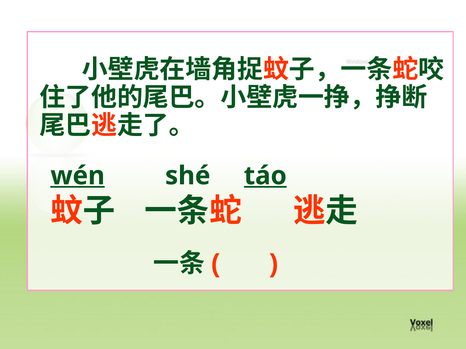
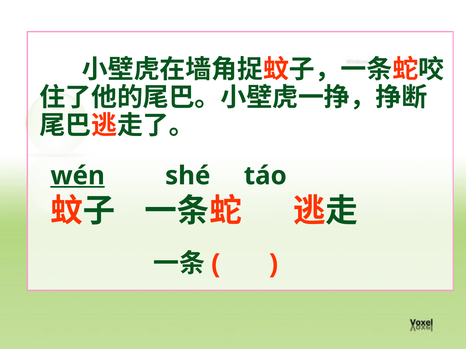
táo underline: present -> none
